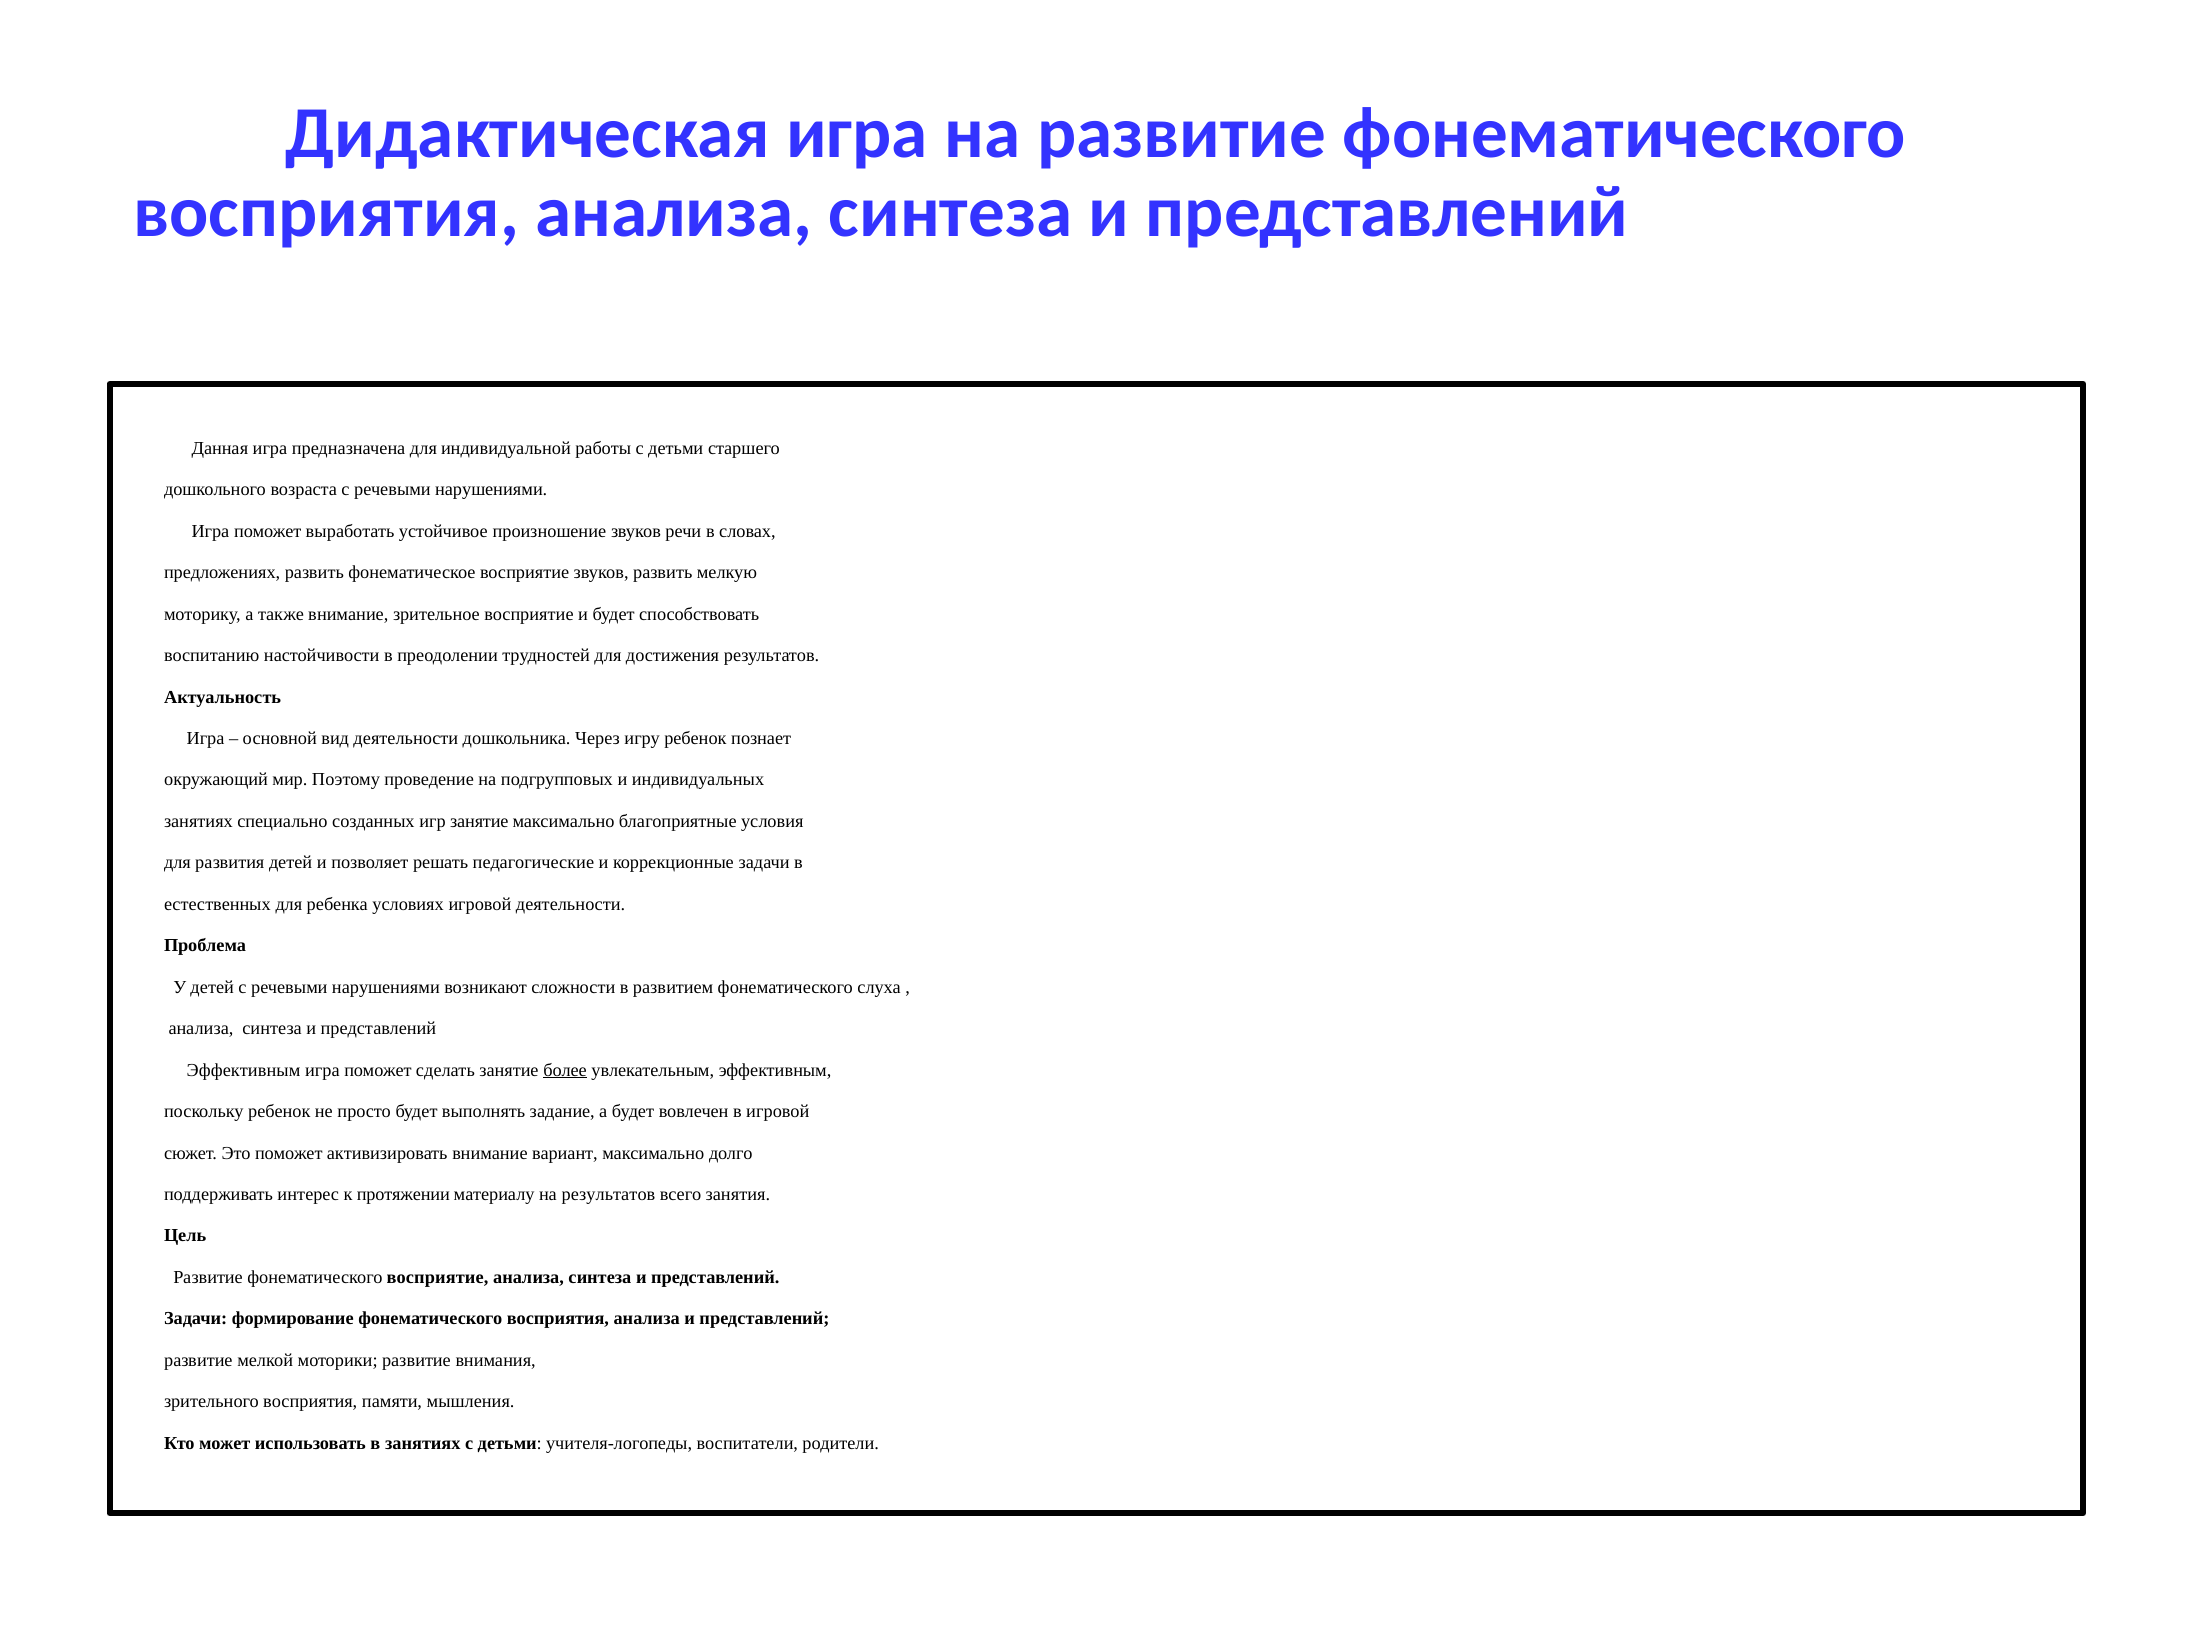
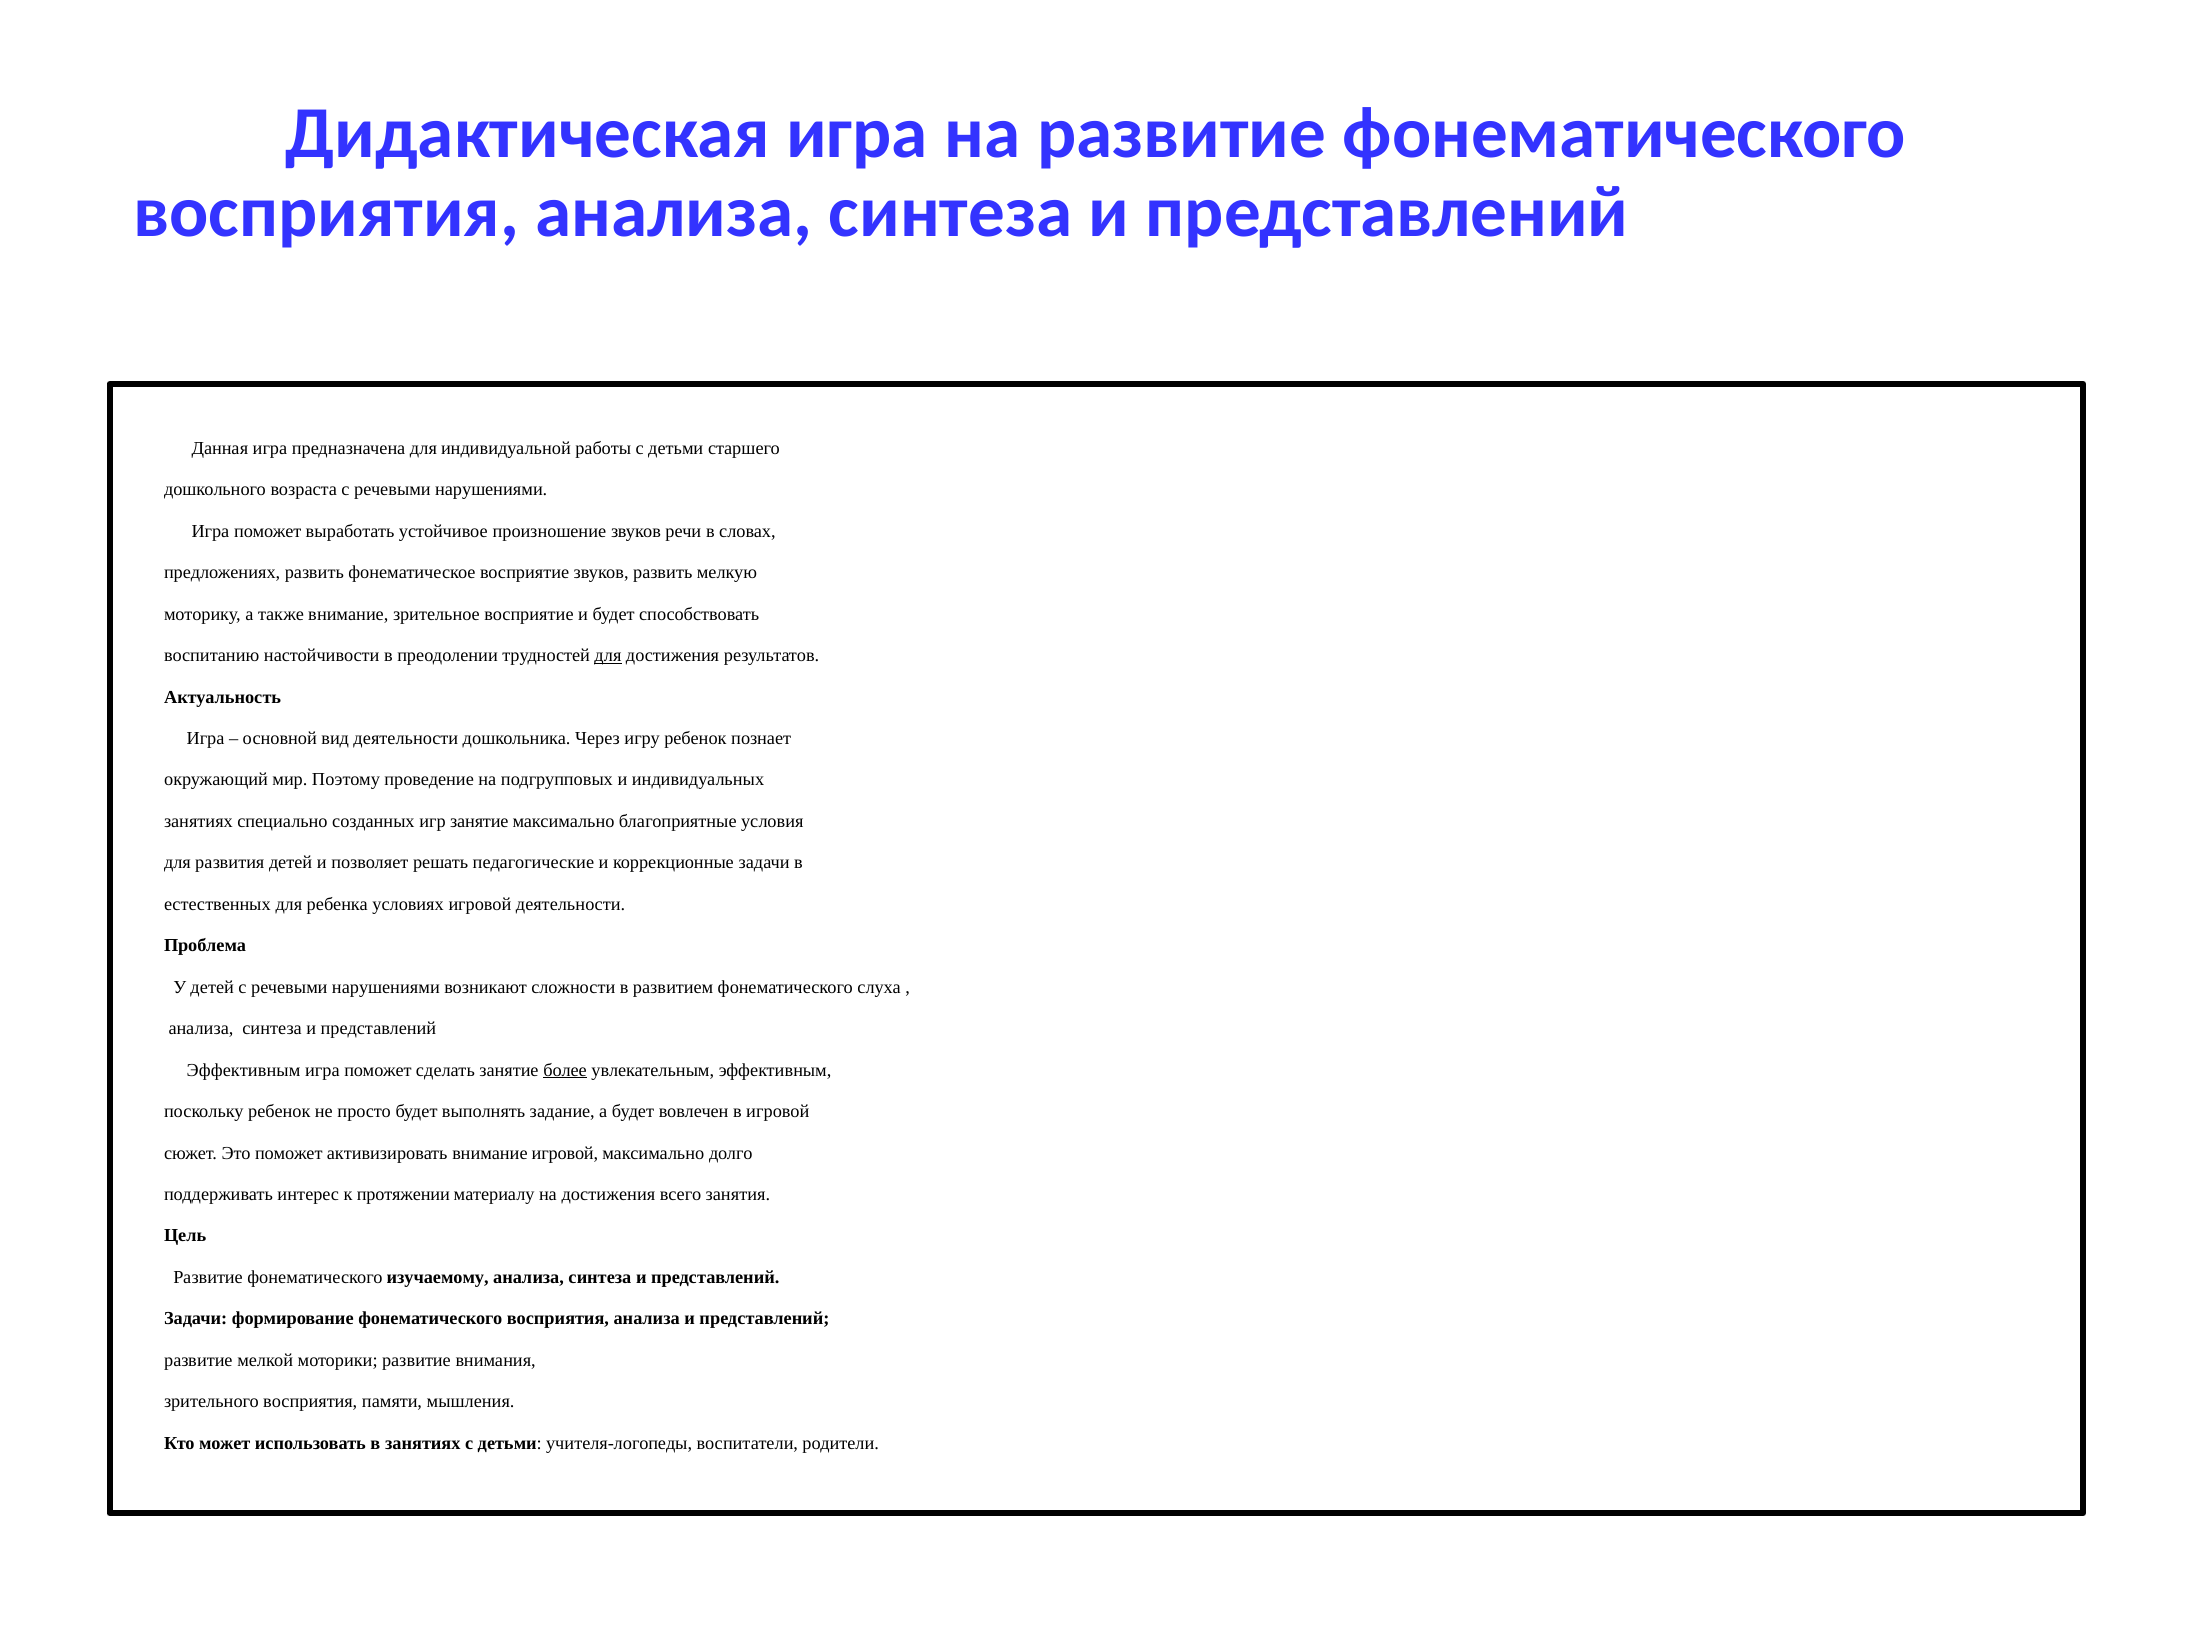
для at (608, 655) underline: none -> present
внимание вариант: вариант -> игровой
на результатов: результатов -> достижения
фонематического восприятие: восприятие -> изучаемому
